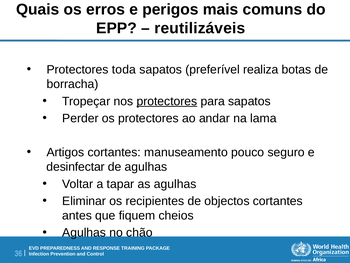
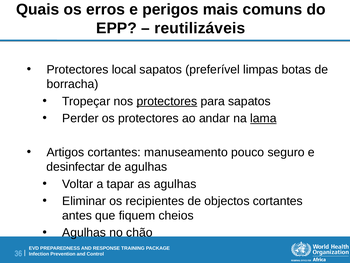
toda: toda -> local
realiza: realiza -> limpas
lama underline: none -> present
